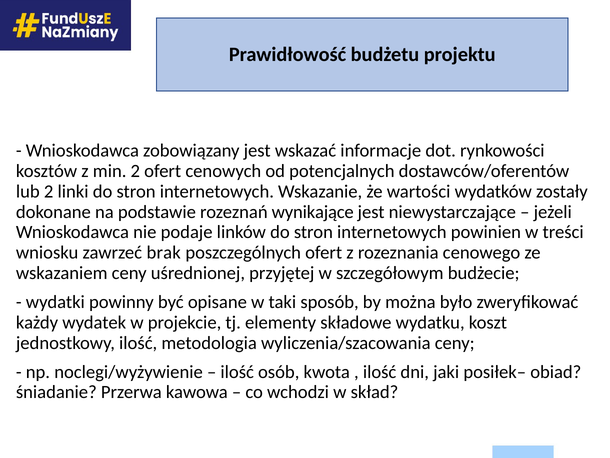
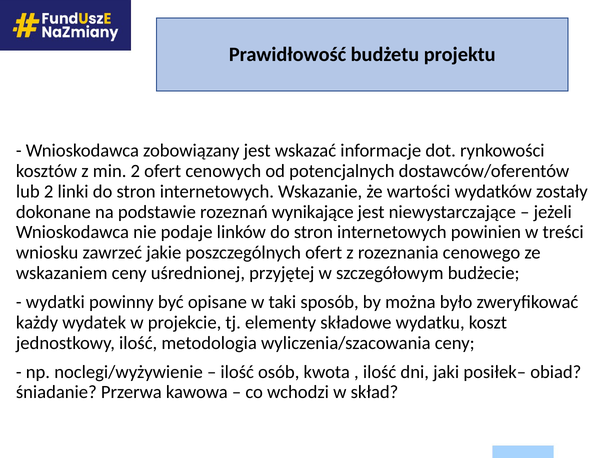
brak: brak -> jakie
